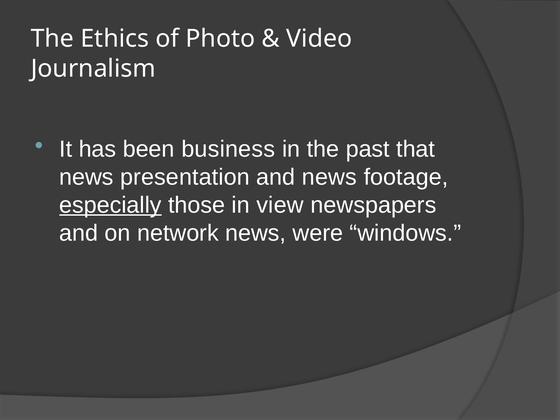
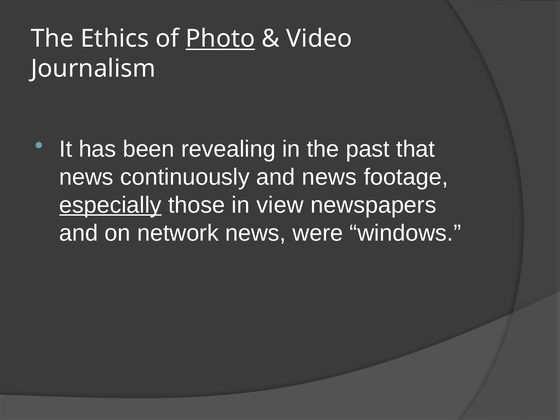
Photo underline: none -> present
business: business -> revealing
presentation: presentation -> continuously
